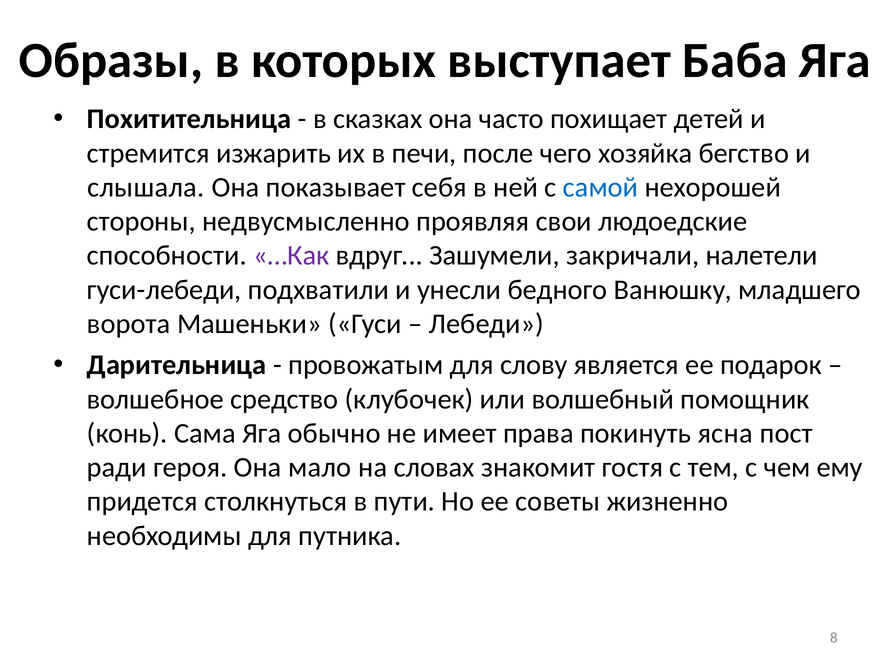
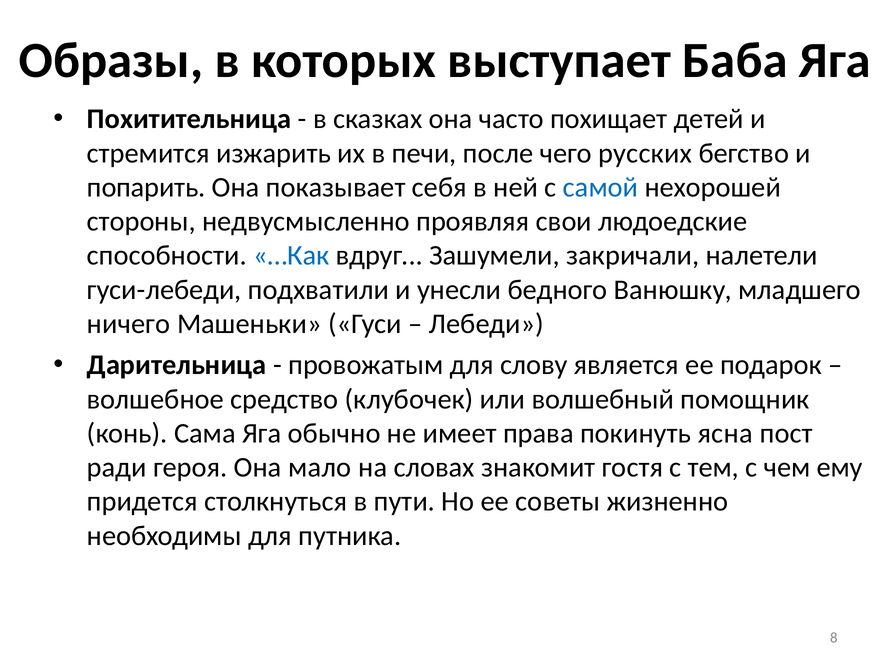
хозяйка: хозяйка -> русских
слышала: слышала -> попарить
…Как colour: purple -> blue
ворота: ворота -> ничего
